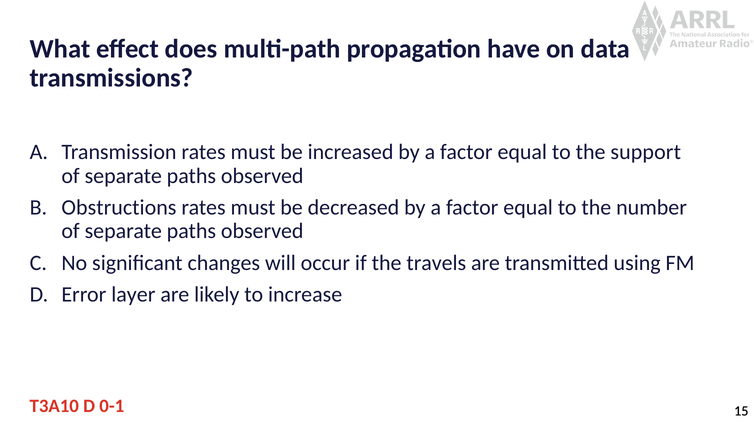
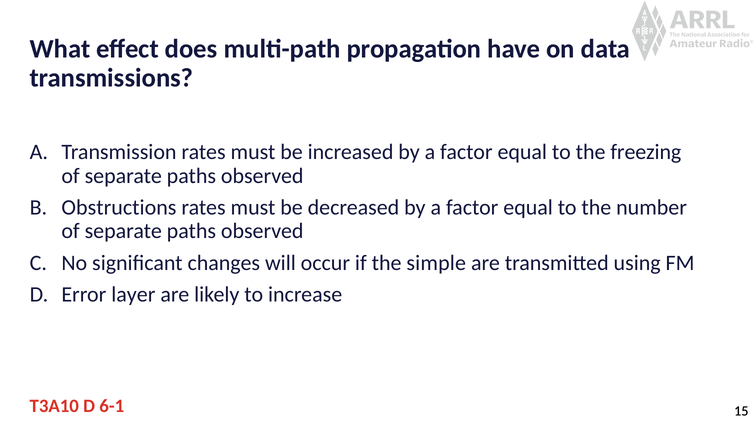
support: support -> freezing
travels: travels -> simple
0-1: 0-1 -> 6-1
